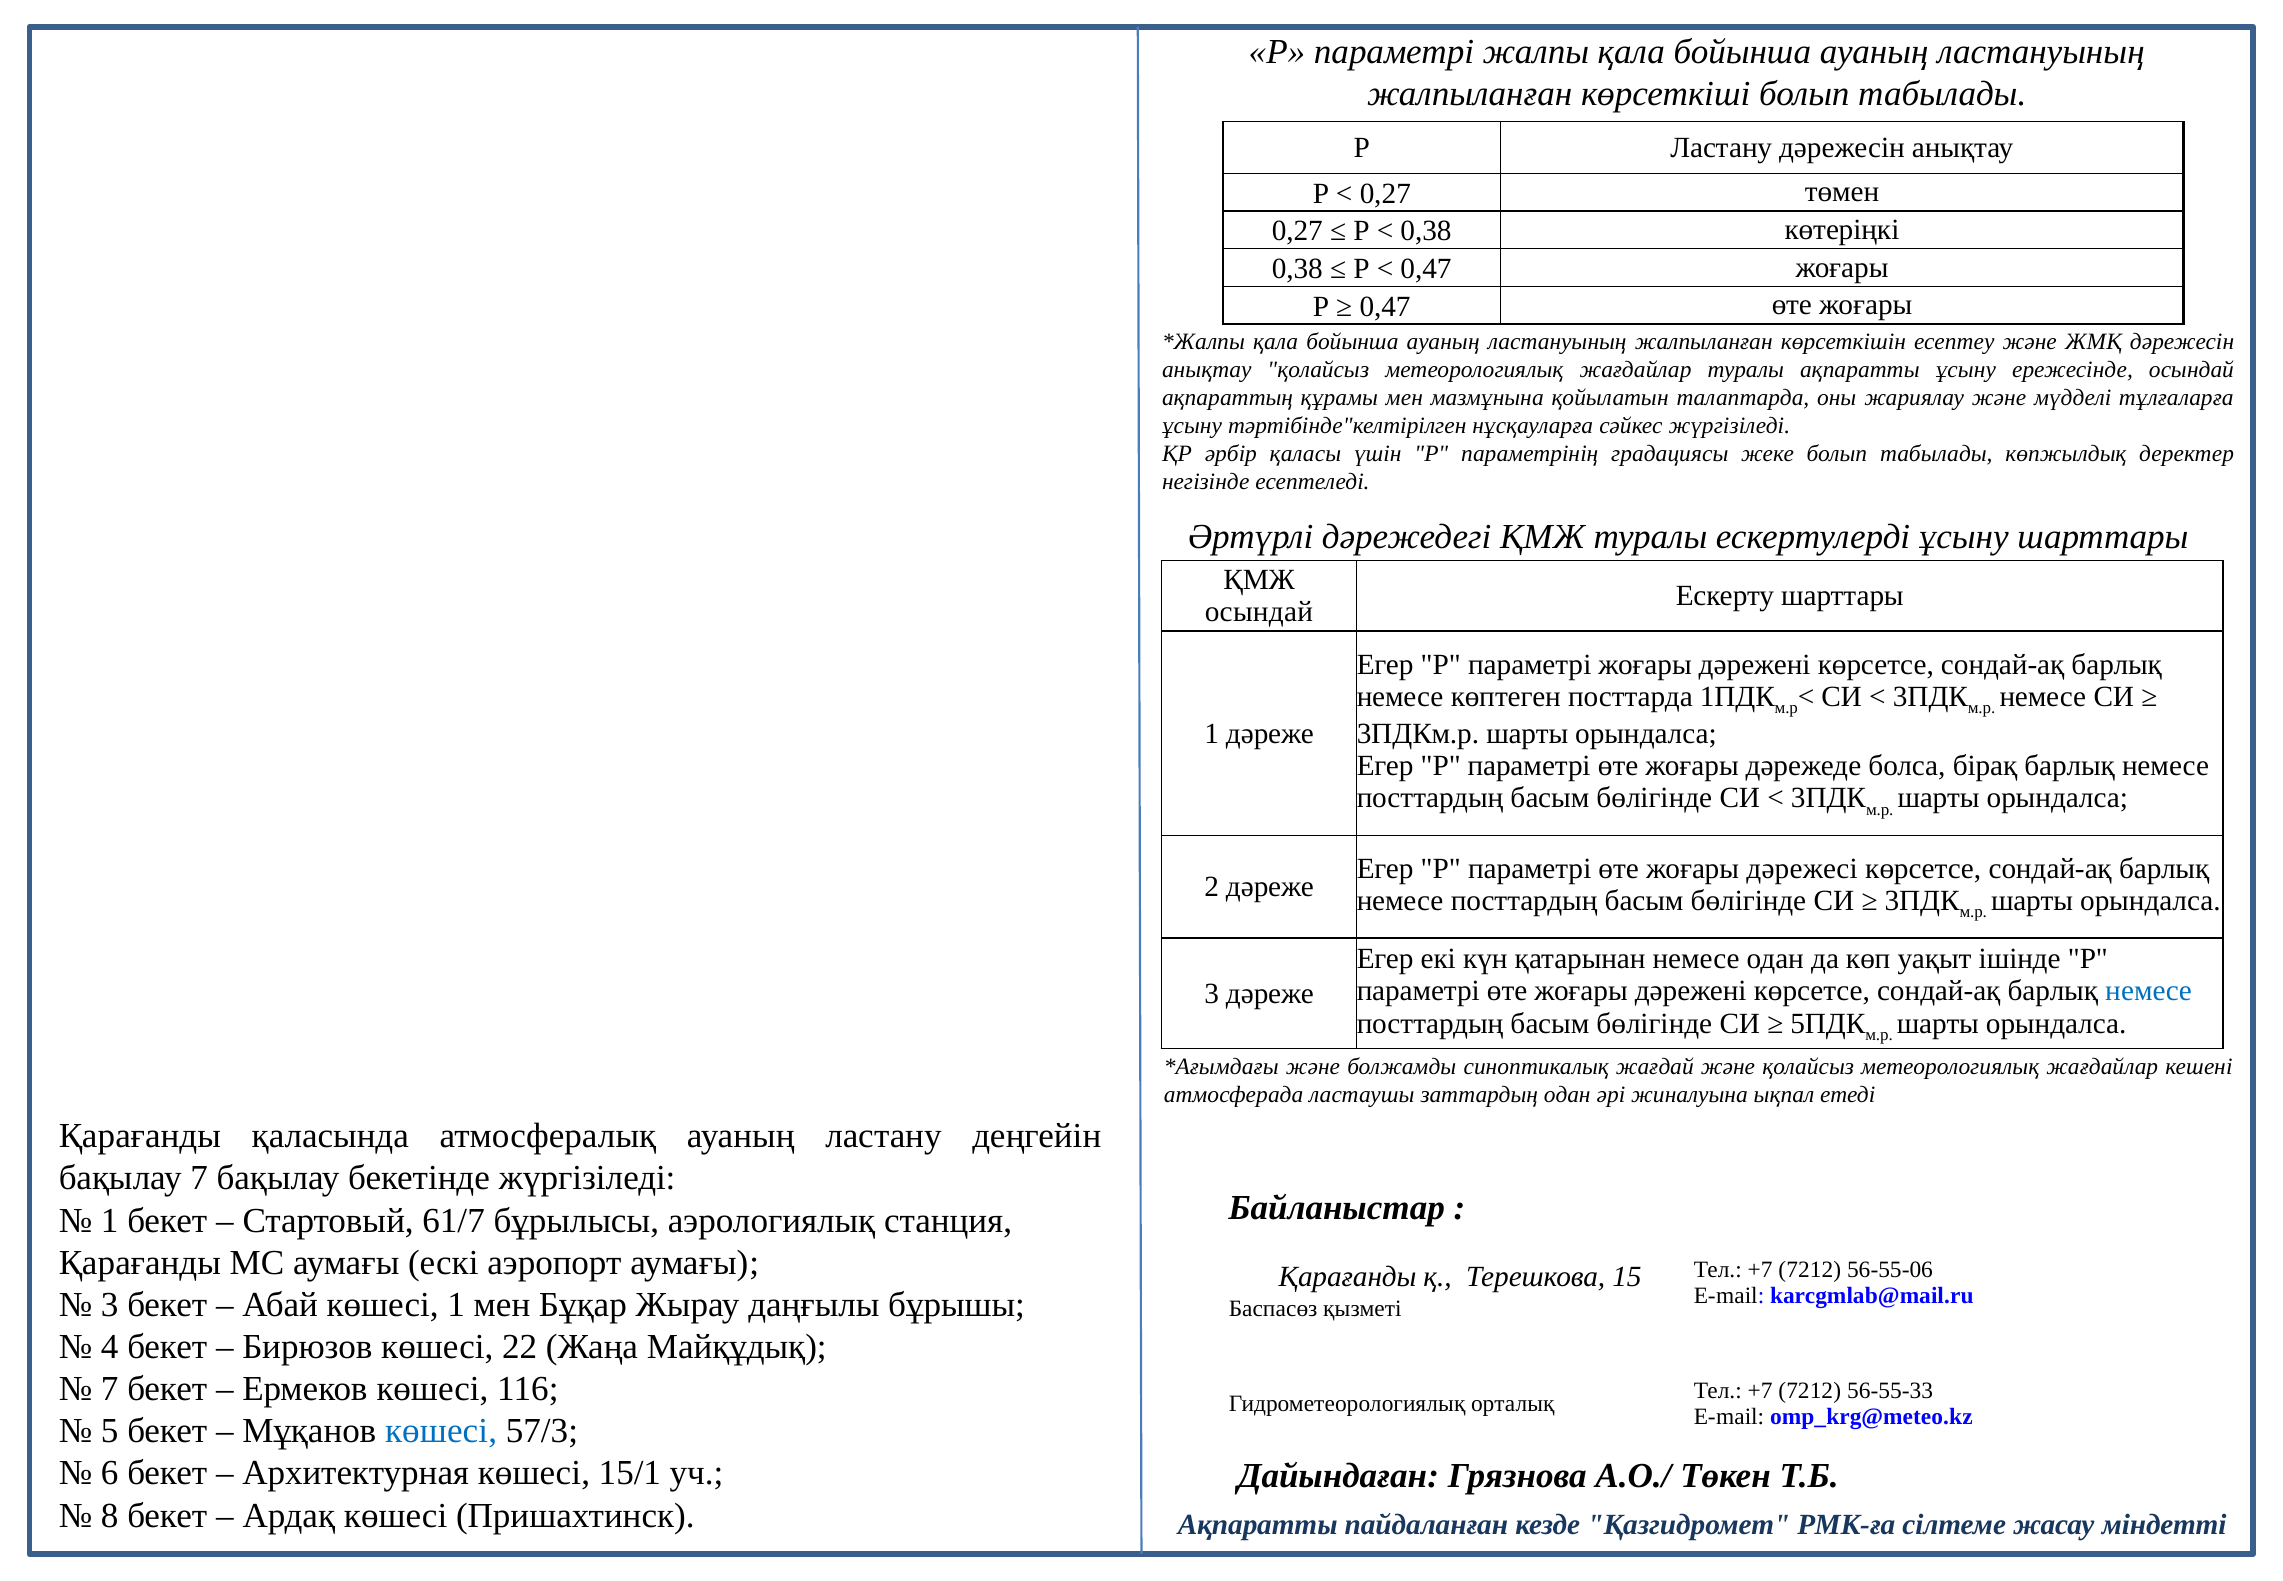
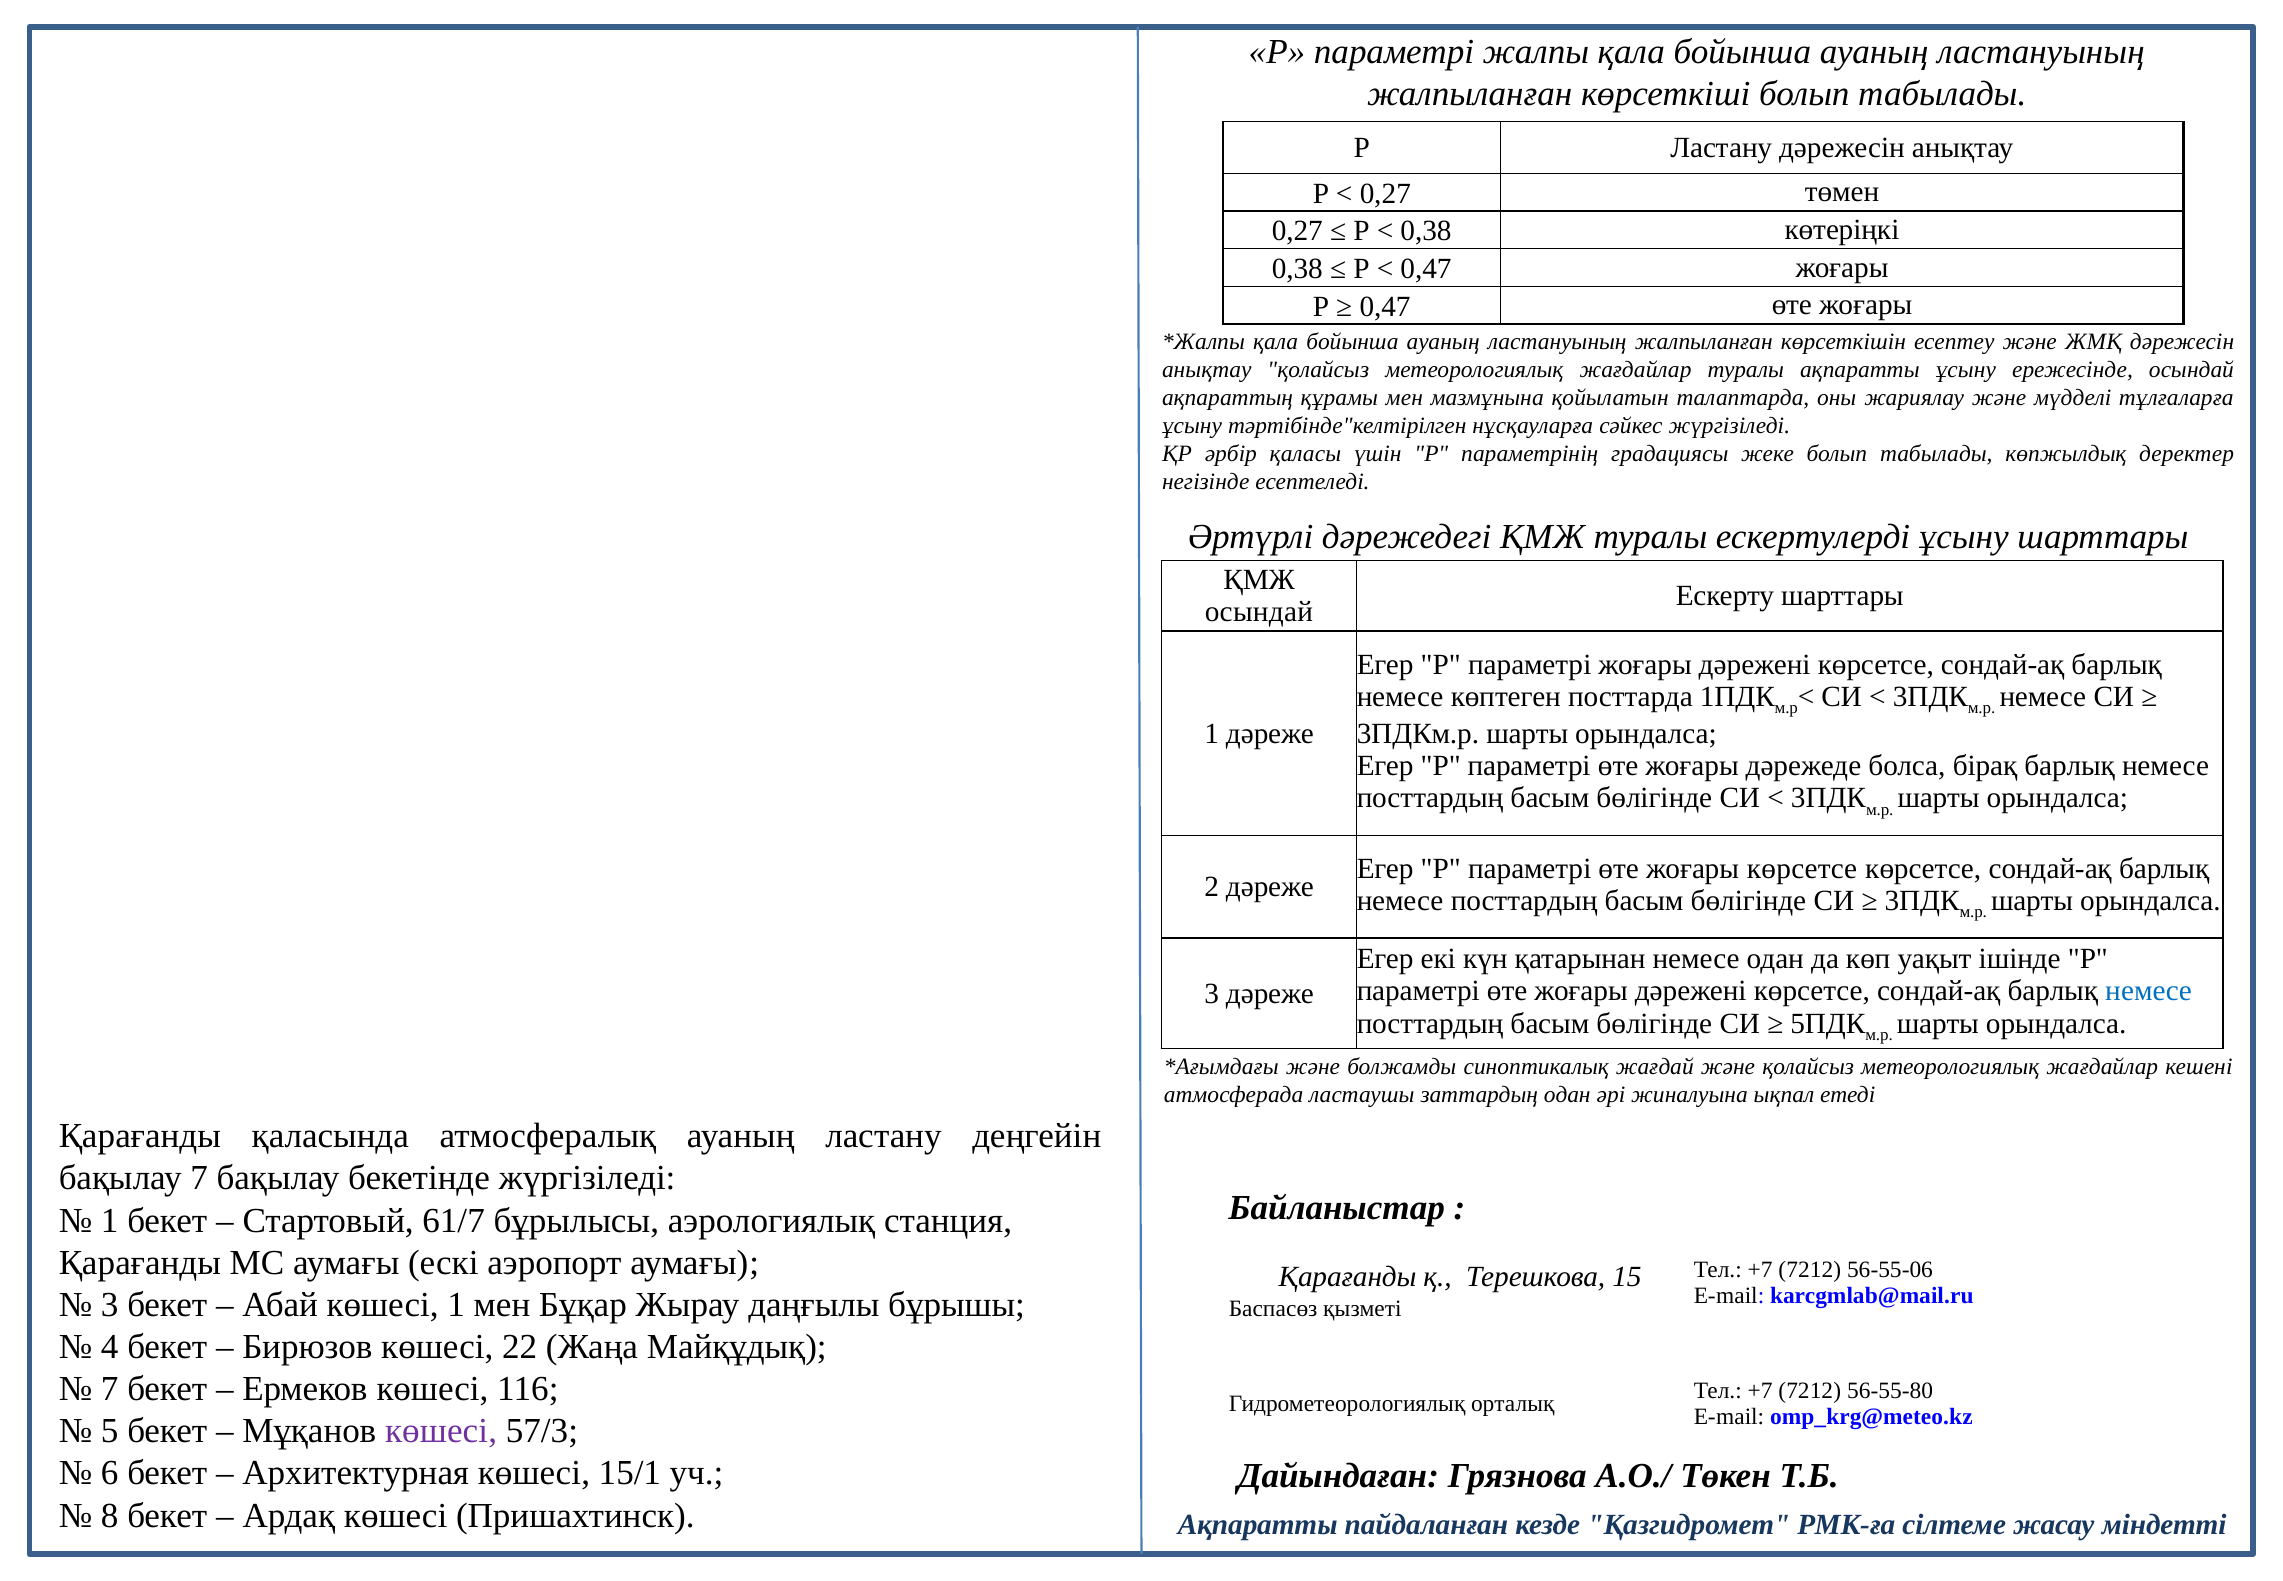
жоғары дәрежесі: дәрежесі -> көрсетсе
56-55-33: 56-55-33 -> 56-55-80
көшесі at (441, 1431) colour: blue -> purple
